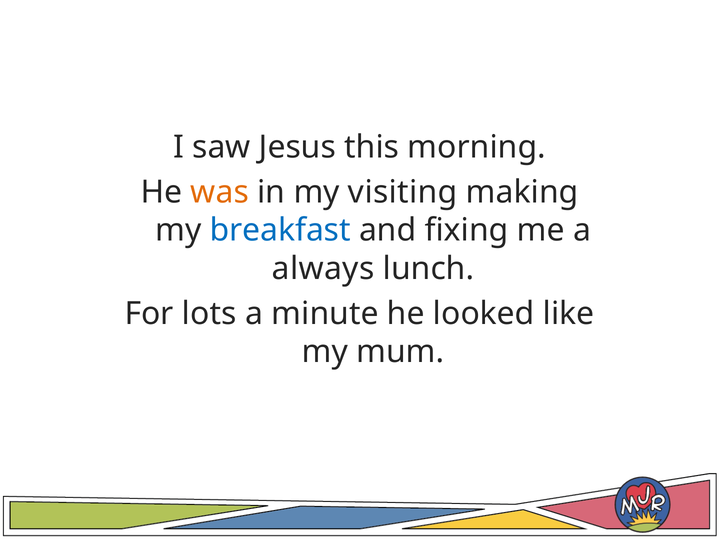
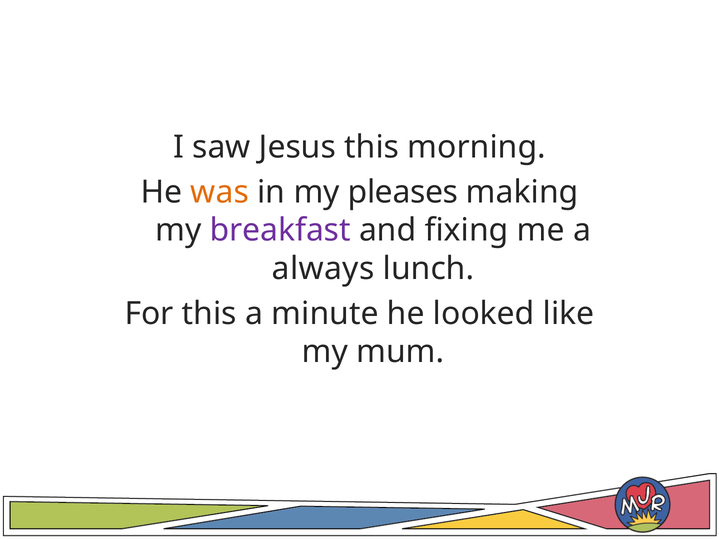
visiting: visiting -> pleases
breakfast colour: blue -> purple
For lots: lots -> this
